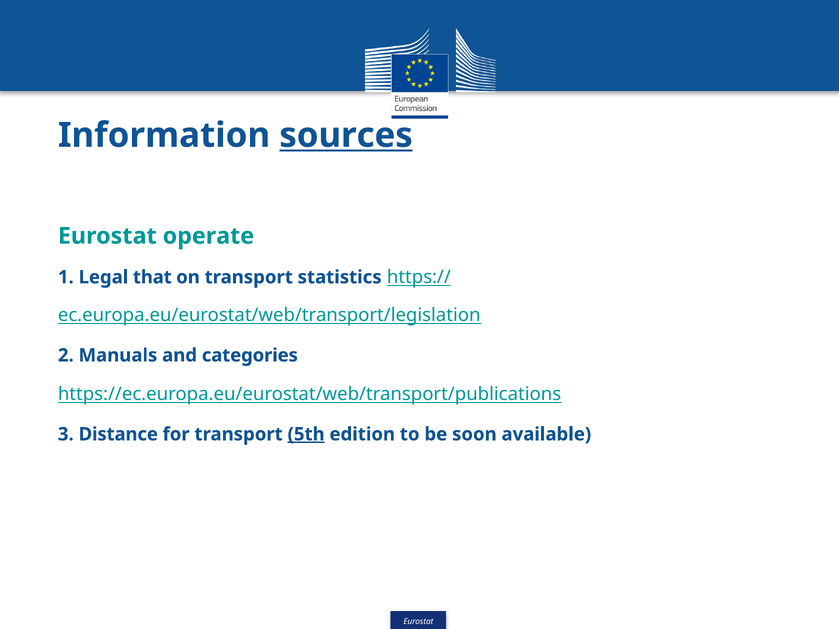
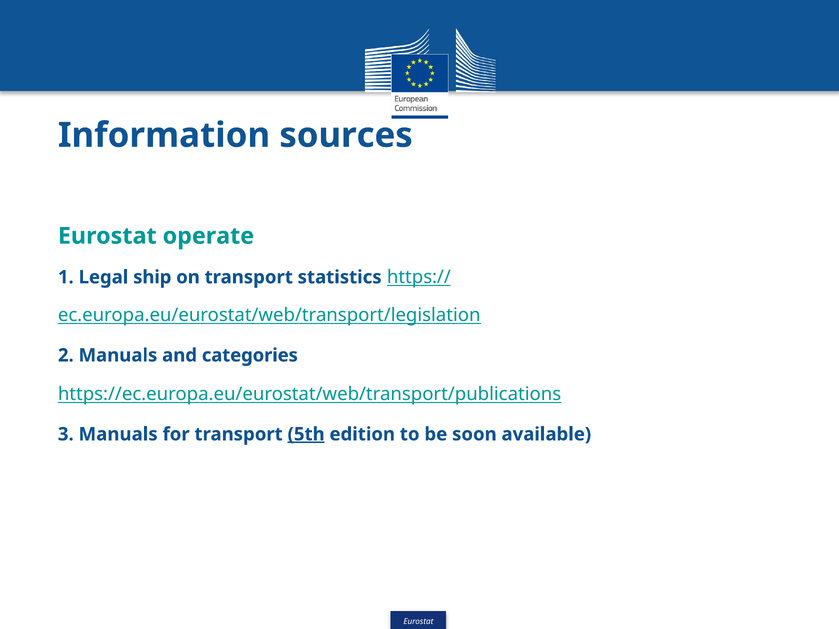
sources underline: present -> none
that: that -> ship
3 Distance: Distance -> Manuals
